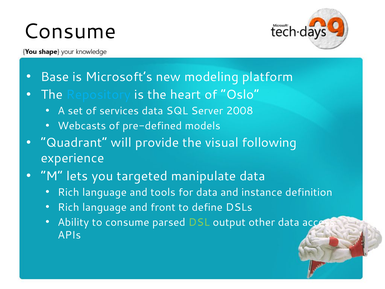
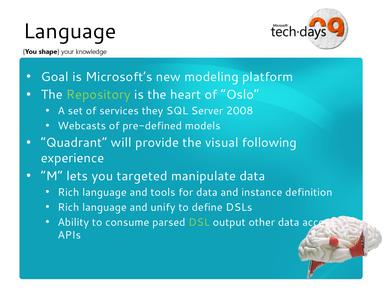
Consume at (70, 31): Consume -> Language
Base: Base -> Goal
Repository colour: light blue -> light green
services data: data -> they
front: front -> unify
